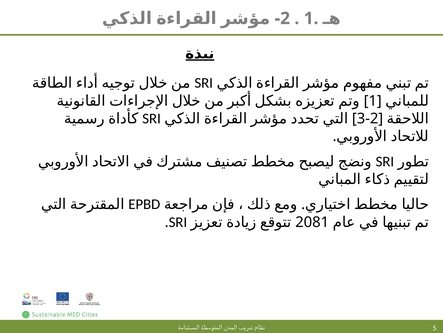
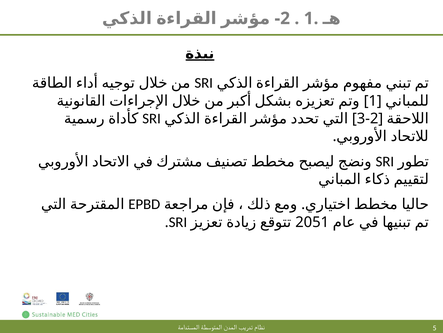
2081: 2081 -> 2051
